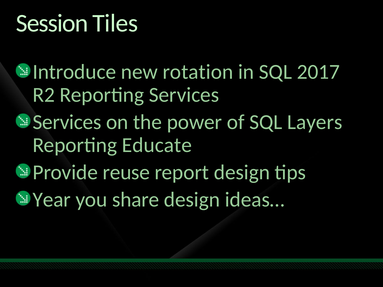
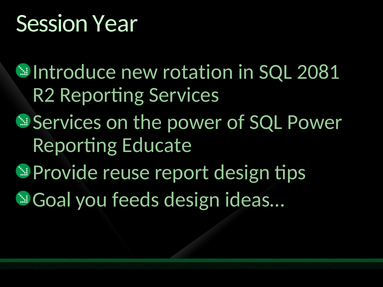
Tiles: Tiles -> Year
2017: 2017 -> 2081
SQL Layers: Layers -> Power
Year: Year -> Goal
share: share -> feeds
